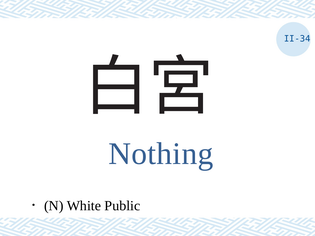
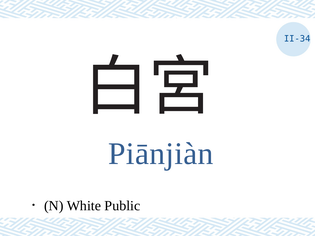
Nothing: Nothing -> Piānjiàn
